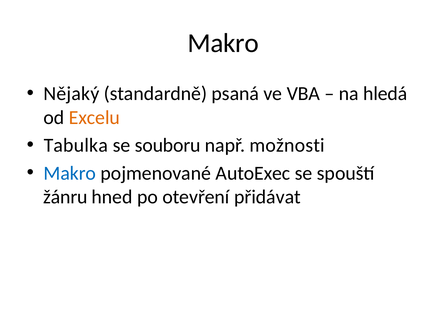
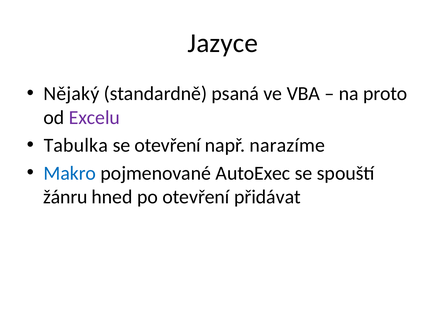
Makro at (223, 43): Makro -> Jazyce
hledá: hledá -> proto
Excelu colour: orange -> purple
se souboru: souboru -> otevření
možnosti: možnosti -> narazíme
